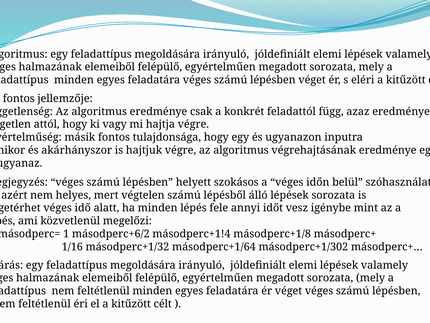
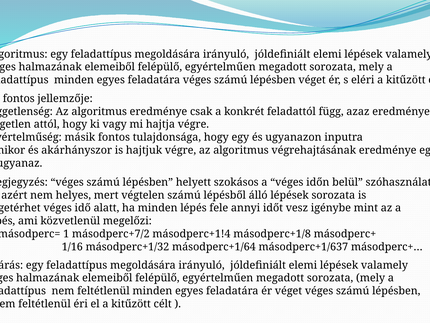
másodperc+6/2: másodperc+6/2 -> másodperc+7/2
másodperc+1/302: másodperc+1/302 -> másodperc+1/637
